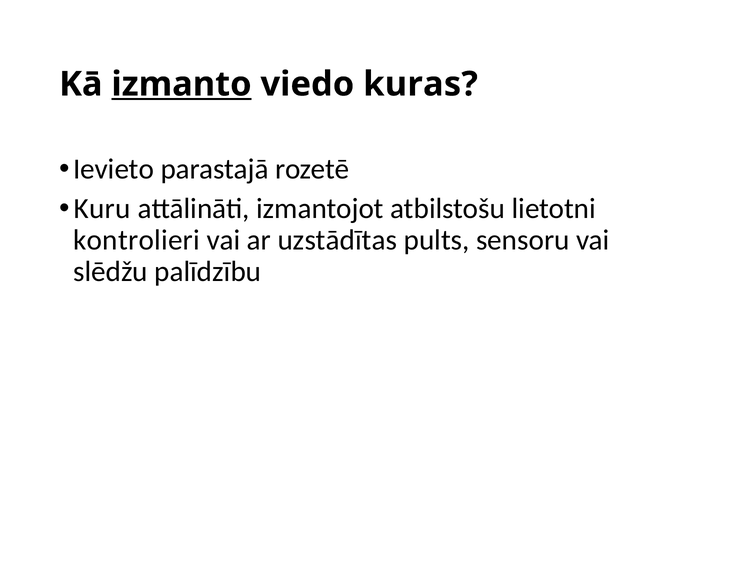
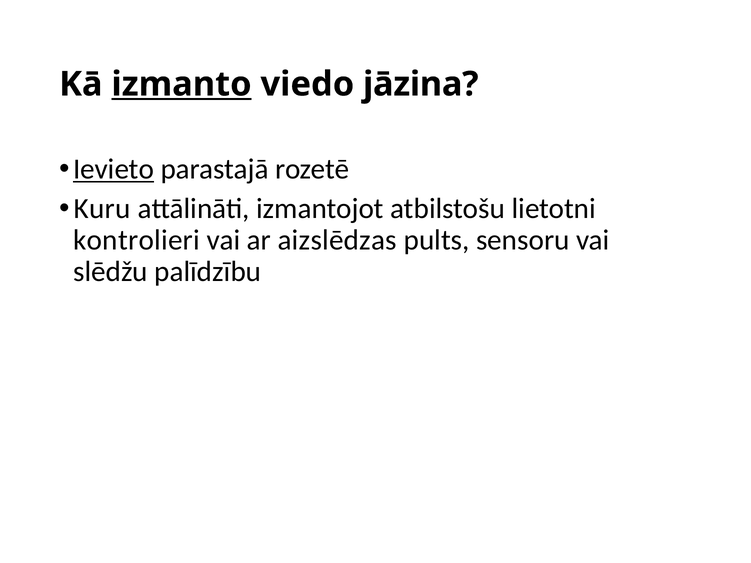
kuras: kuras -> jāzina
Ievieto underline: none -> present
uzstādītas: uzstādītas -> aizslēdzas
